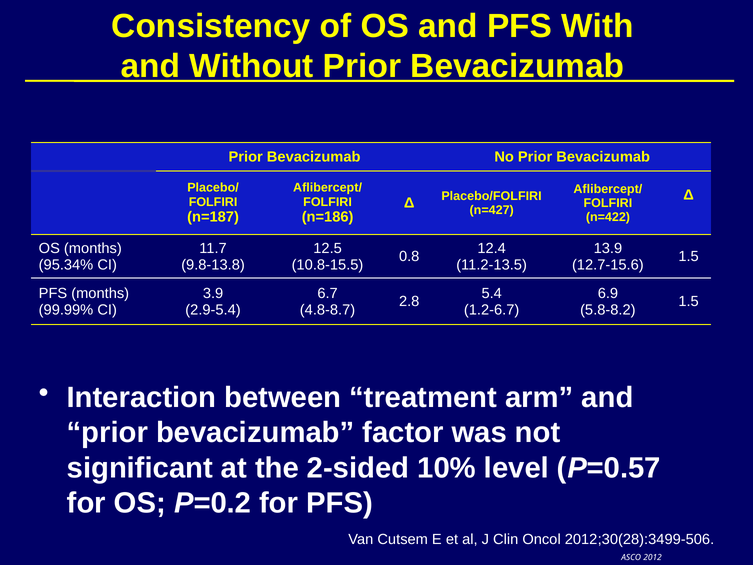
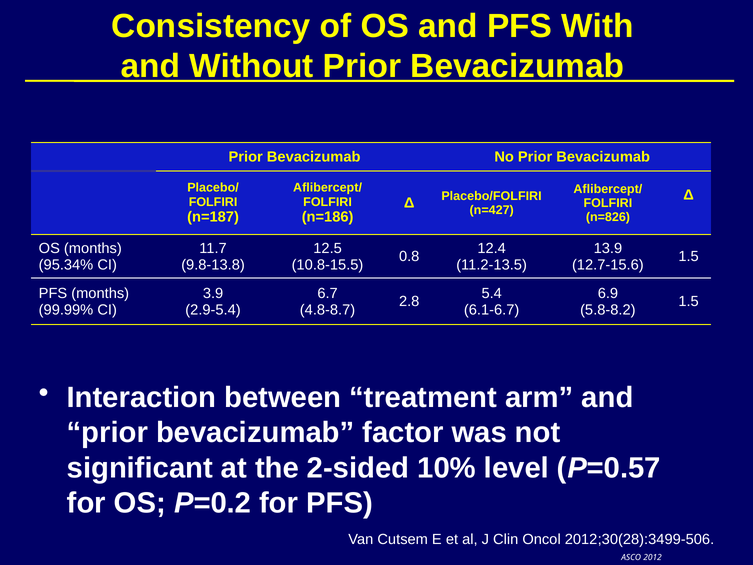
n=422: n=422 -> n=826
1.2-6.7: 1.2-6.7 -> 6.1-6.7
